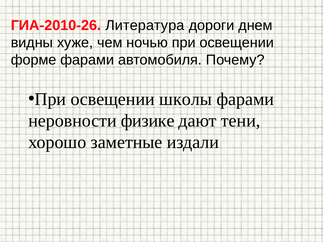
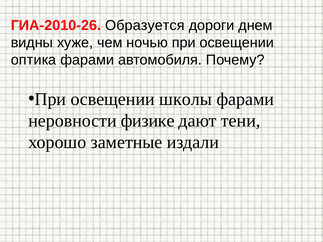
Литература: Литература -> Образуется
форме: форме -> оптика
